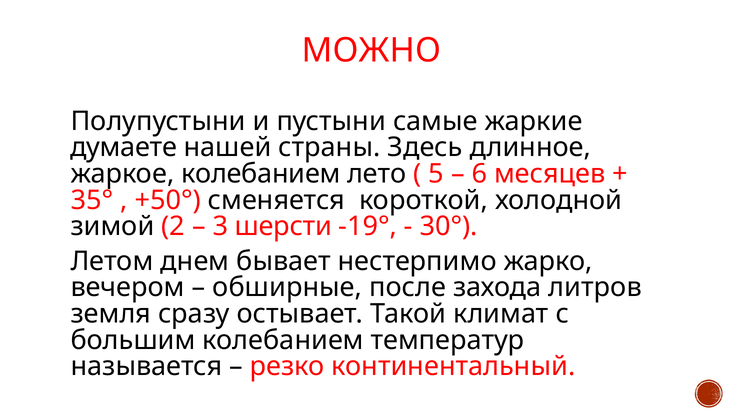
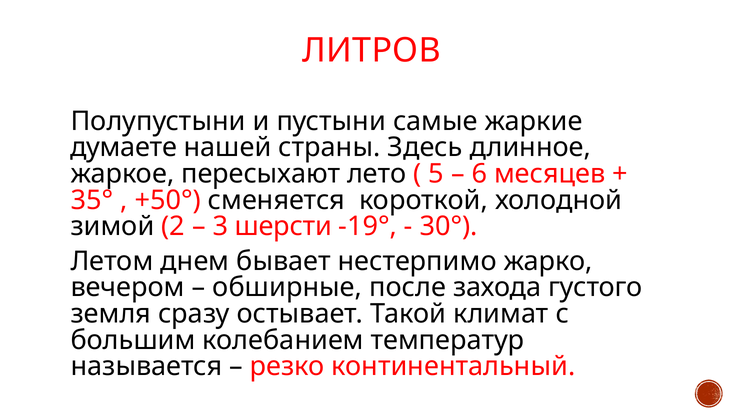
МОЖНО: МОЖНО -> ЛИТРОВ
жаркое колебанием: колебанием -> пересыхают
литров: литров -> густого
